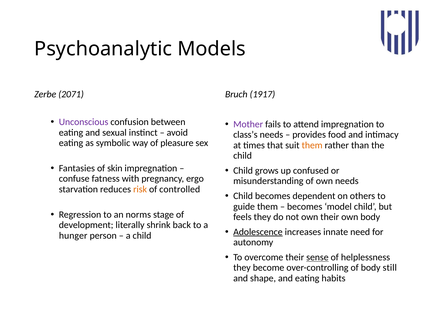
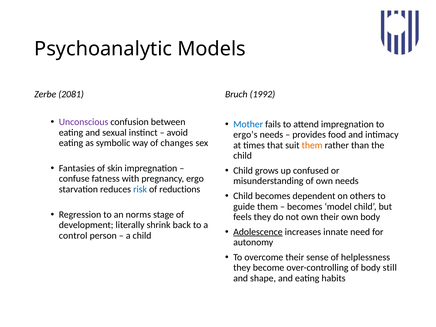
2071: 2071 -> 2081
1917: 1917 -> 1992
Mother colour: purple -> blue
class’s: class’s -> ergo’s
pleasure: pleasure -> changes
risk colour: orange -> blue
controlled: controlled -> reductions
hunger: hunger -> control
sense underline: present -> none
